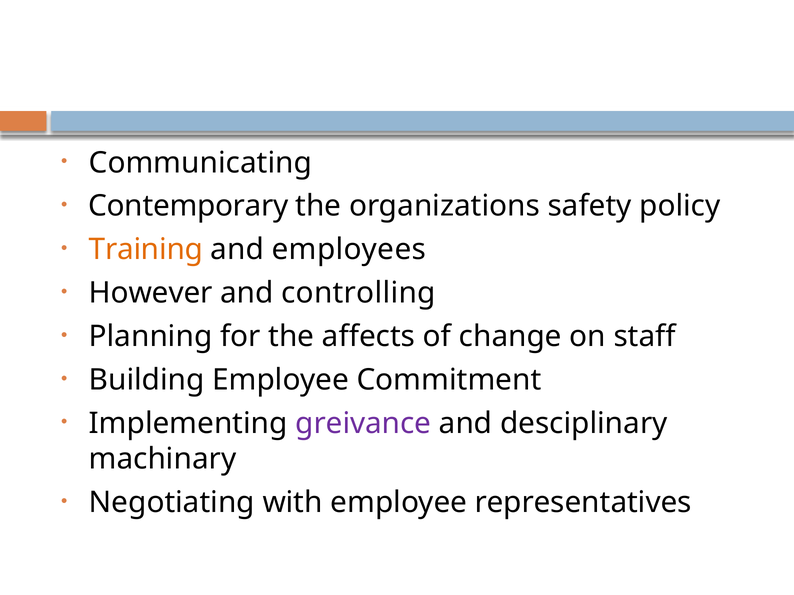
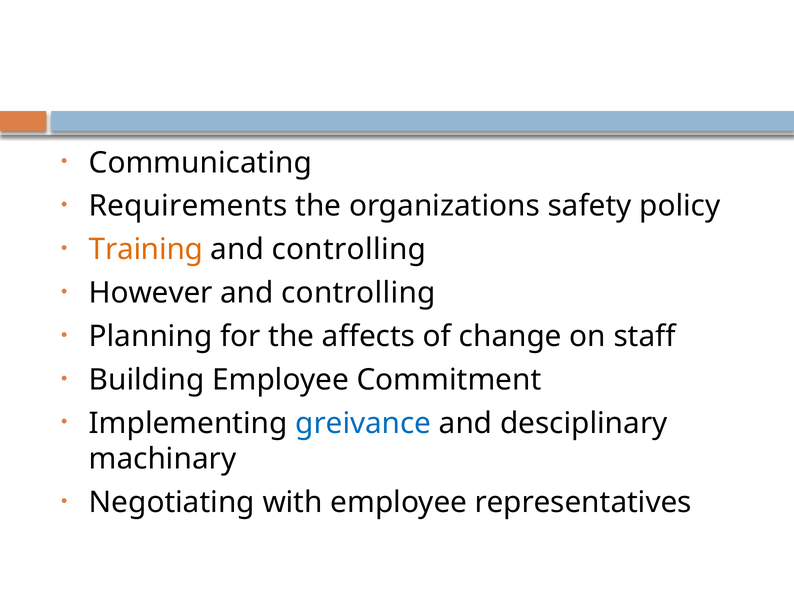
Contemporary: Contemporary -> Requirements
employees at (349, 250): employees -> controlling
greivance colour: purple -> blue
